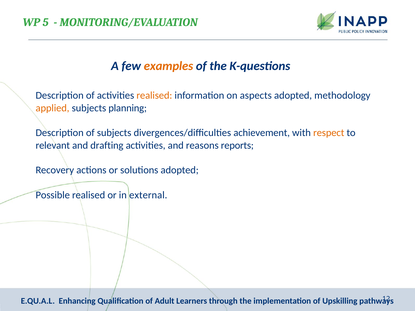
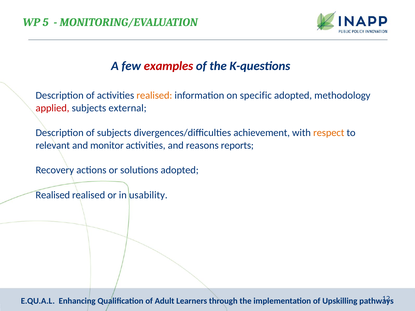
examples colour: orange -> red
aspects: aspects -> specific
applied colour: orange -> red
planning: planning -> external
drafting: drafting -> monitor
Possible at (53, 195): Possible -> Realised
external: external -> usability
